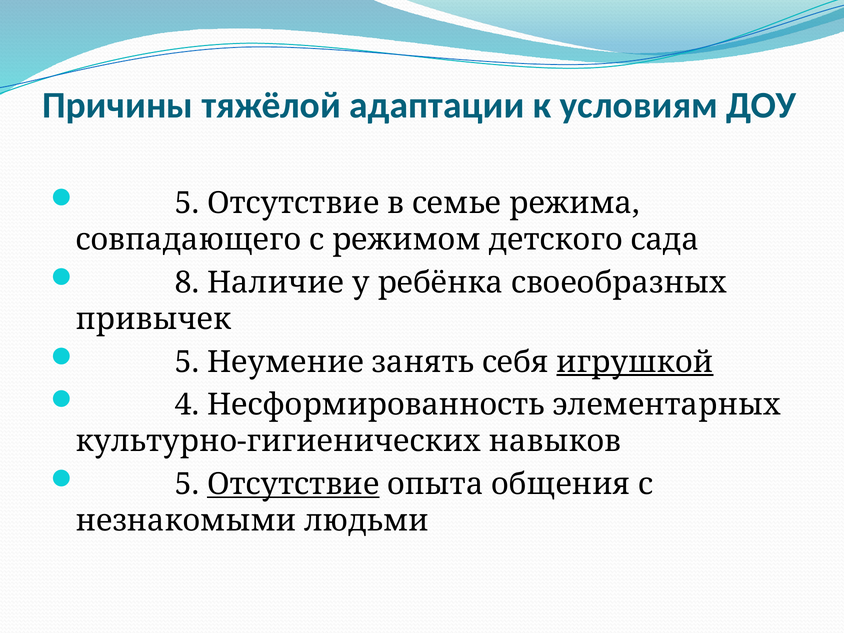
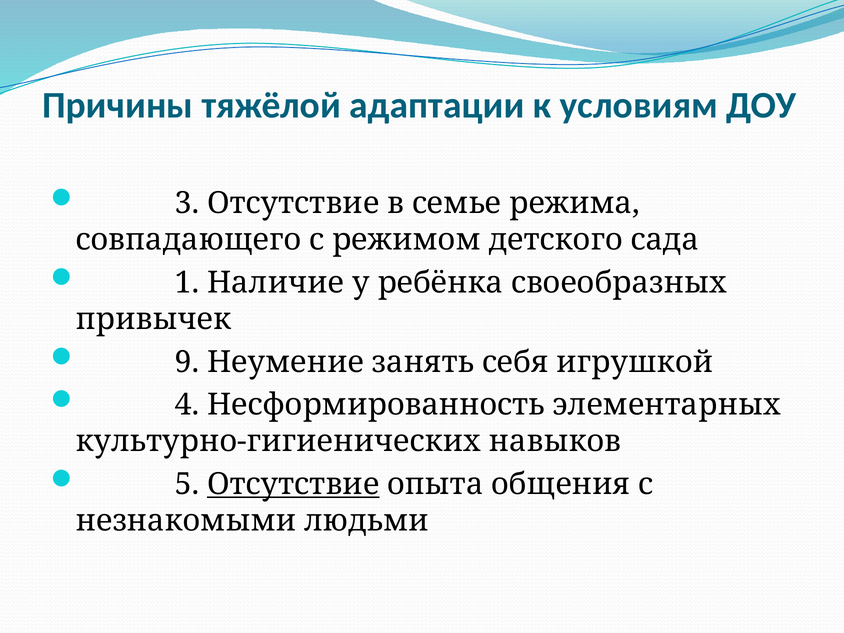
5 at (187, 203): 5 -> 3
8: 8 -> 1
5 at (187, 362): 5 -> 9
игрушкой underline: present -> none
